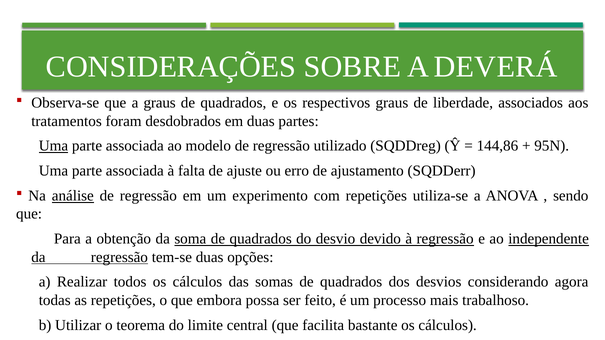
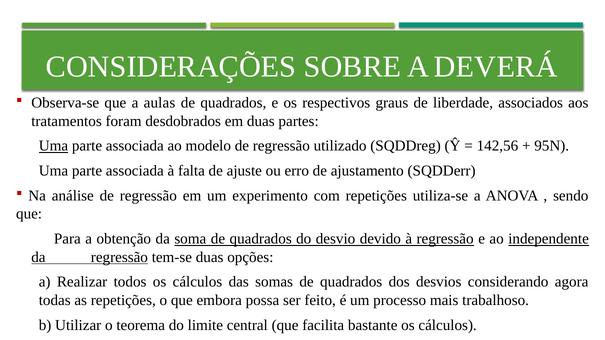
a graus: graus -> aulas
144,86: 144,86 -> 142,56
análise underline: present -> none
